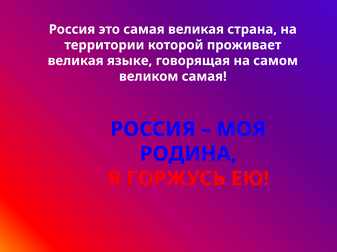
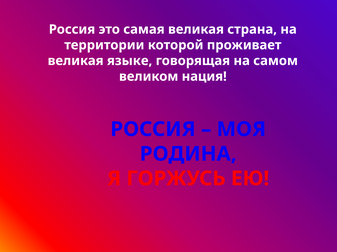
великом самая: самая -> нация
